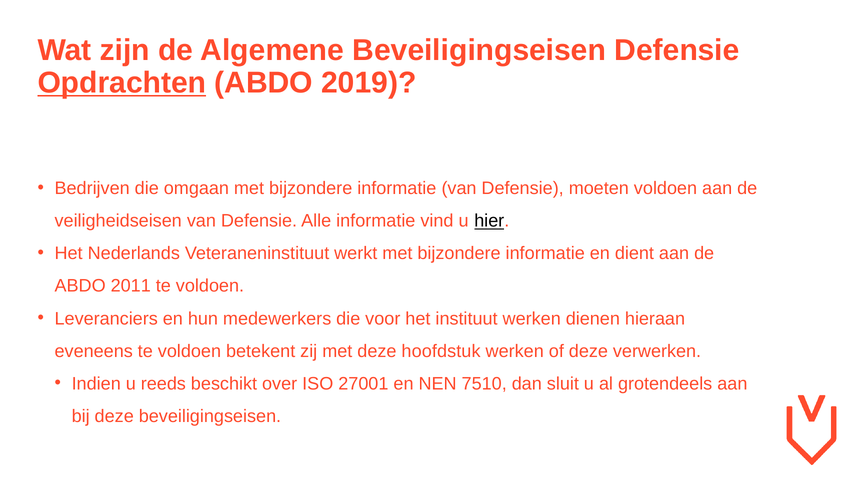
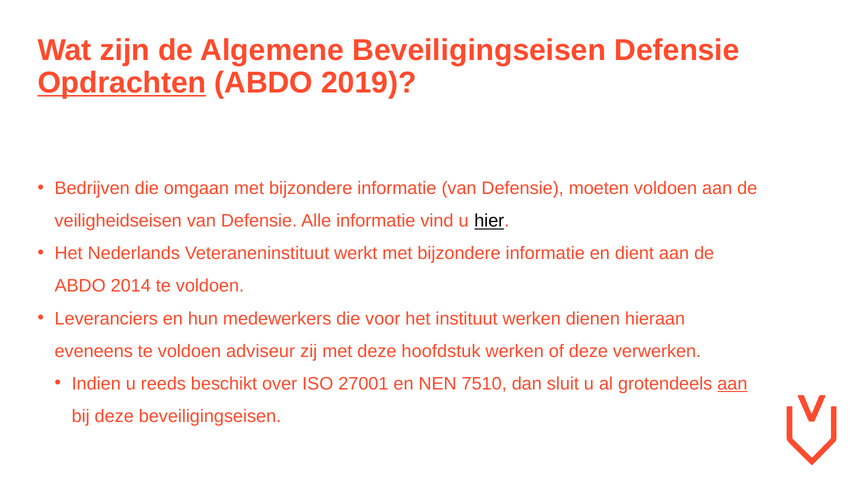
2011: 2011 -> 2014
betekent: betekent -> adviseur
aan at (732, 383) underline: none -> present
